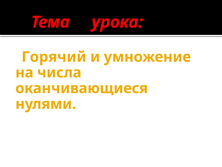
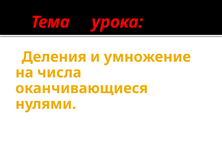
Горячий: Горячий -> Деления
